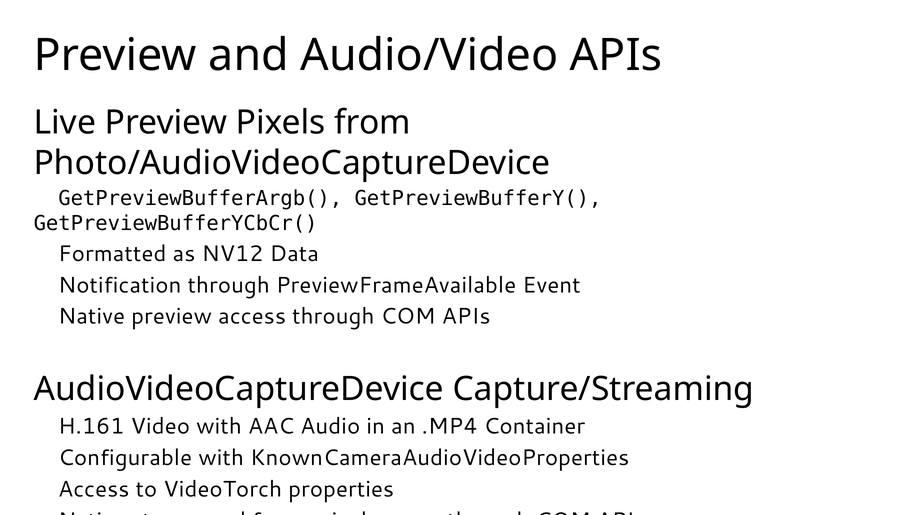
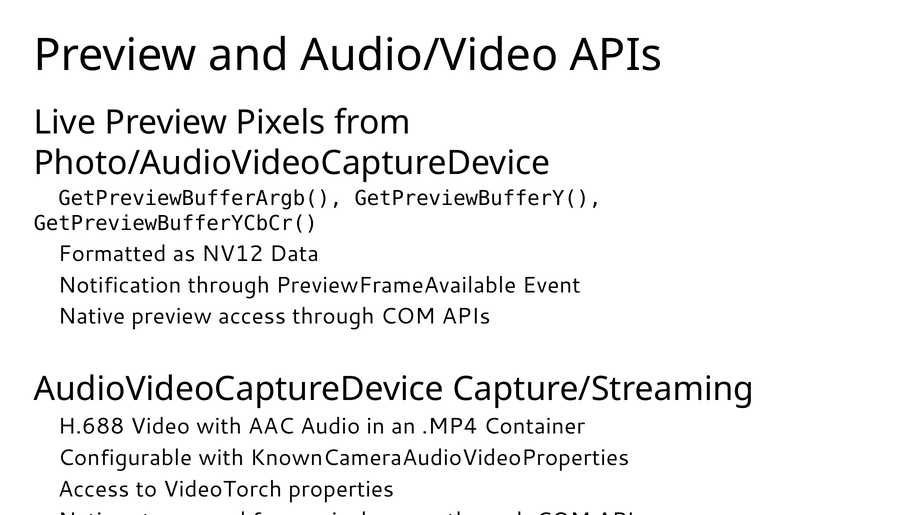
H.161: H.161 -> H.688
